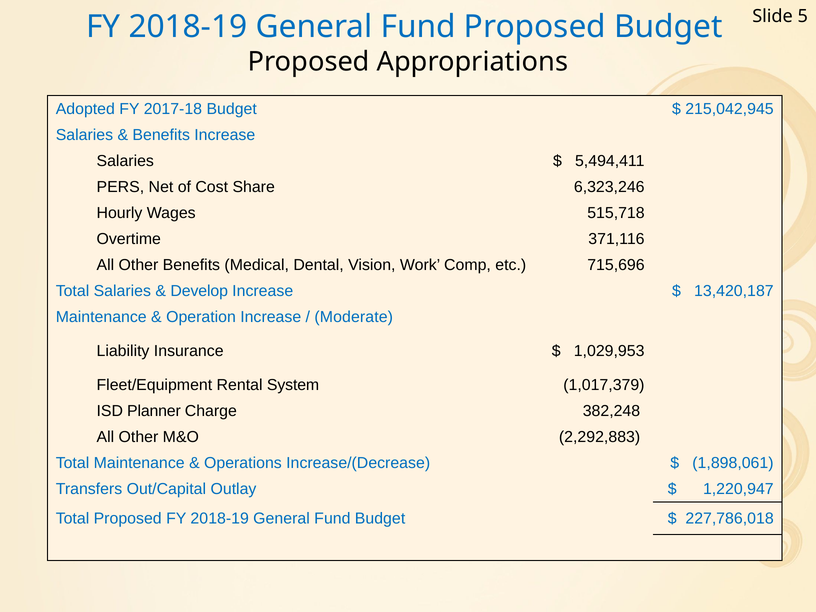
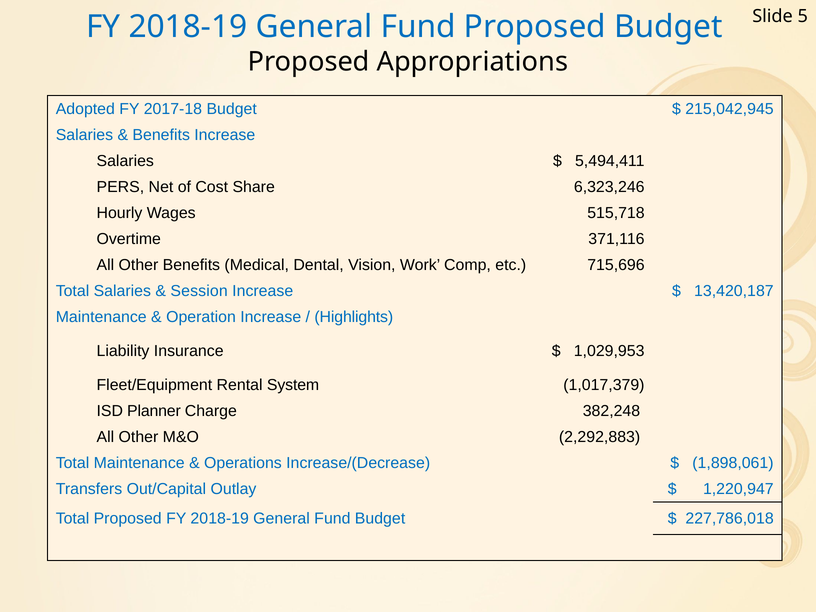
Develop: Develop -> Session
Moderate: Moderate -> Highlights
